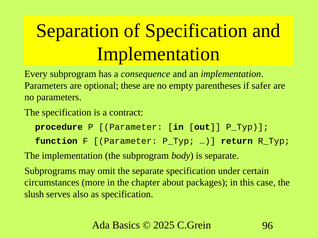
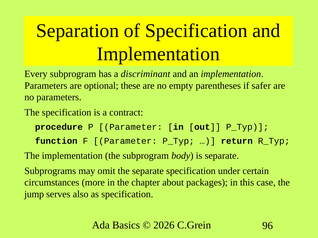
consequence: consequence -> discriminant
slush: slush -> jump
2025: 2025 -> 2026
